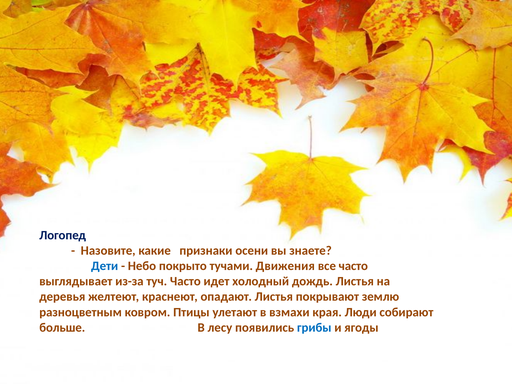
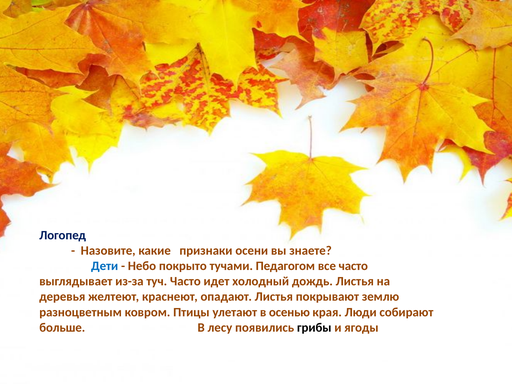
Движения: Движения -> Педагогом
взмахи: взмахи -> осенью
грибы colour: blue -> black
